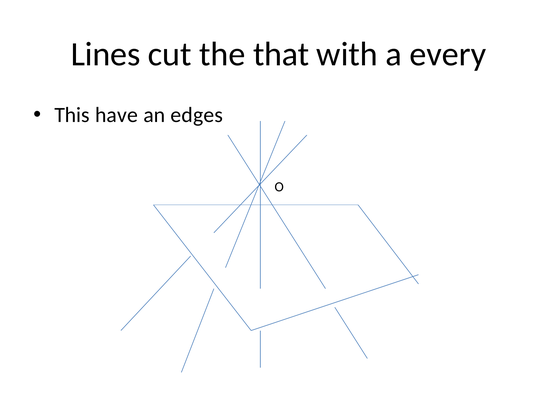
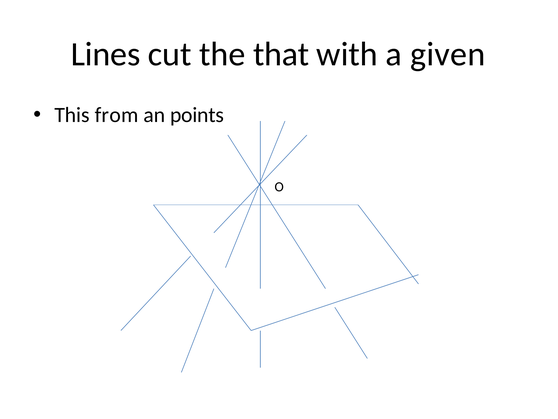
every: every -> given
have: have -> from
edges: edges -> points
